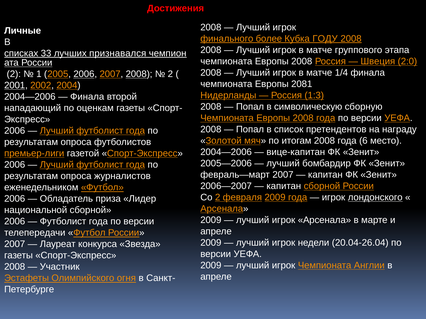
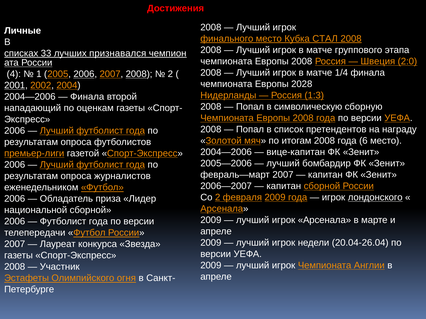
финального более: более -> место
ГОДУ: ГОДУ -> СТАЛ
2 at (14, 74): 2 -> 4
2081: 2081 -> 2028
